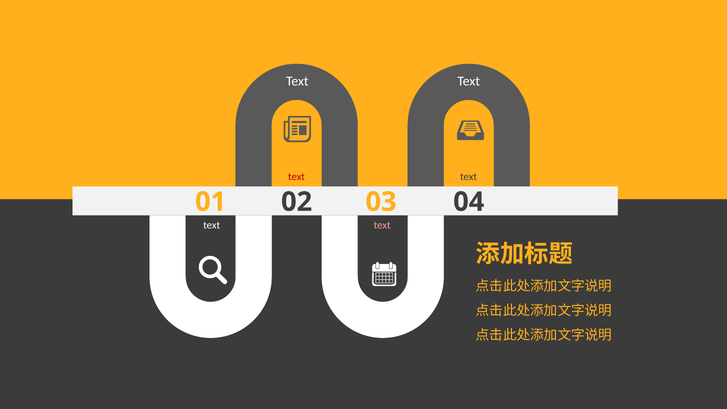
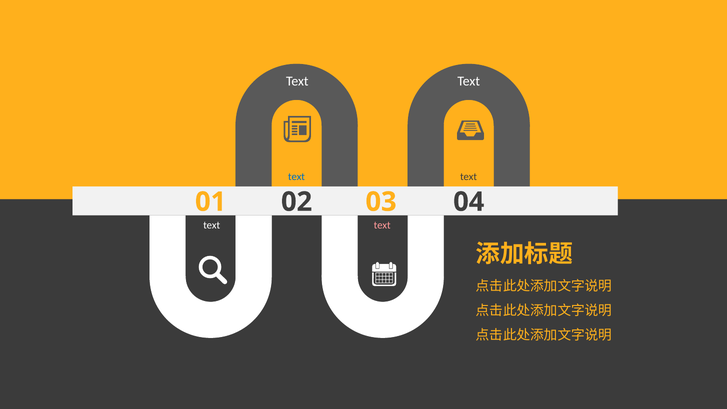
text at (297, 177) colour: red -> blue
